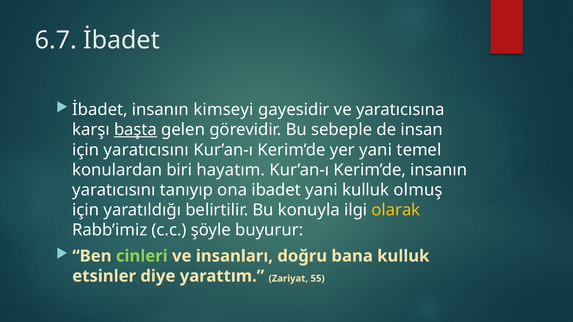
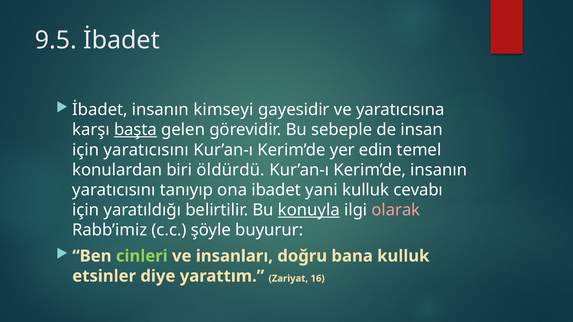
6.7: 6.7 -> 9.5
yer yani: yani -> edin
hayatım: hayatım -> öldürdü
olmuş: olmuş -> cevabı
konuyla underline: none -> present
olarak colour: yellow -> pink
55: 55 -> 16
